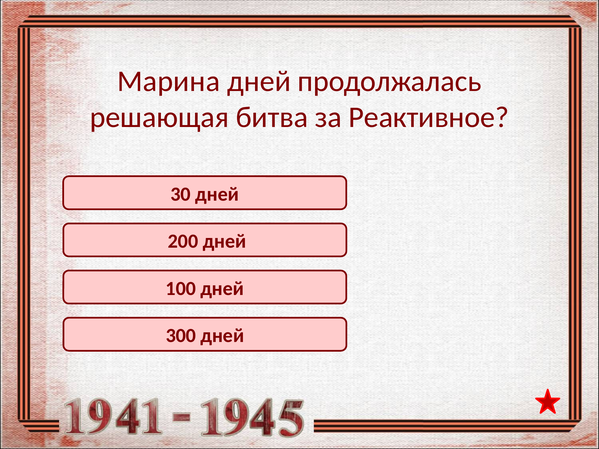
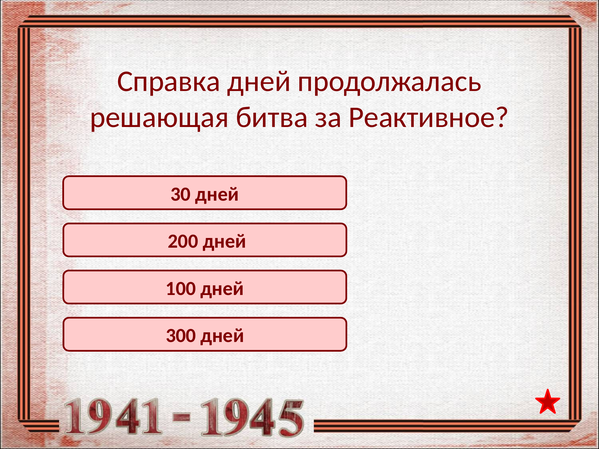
Марина: Марина -> Справка
